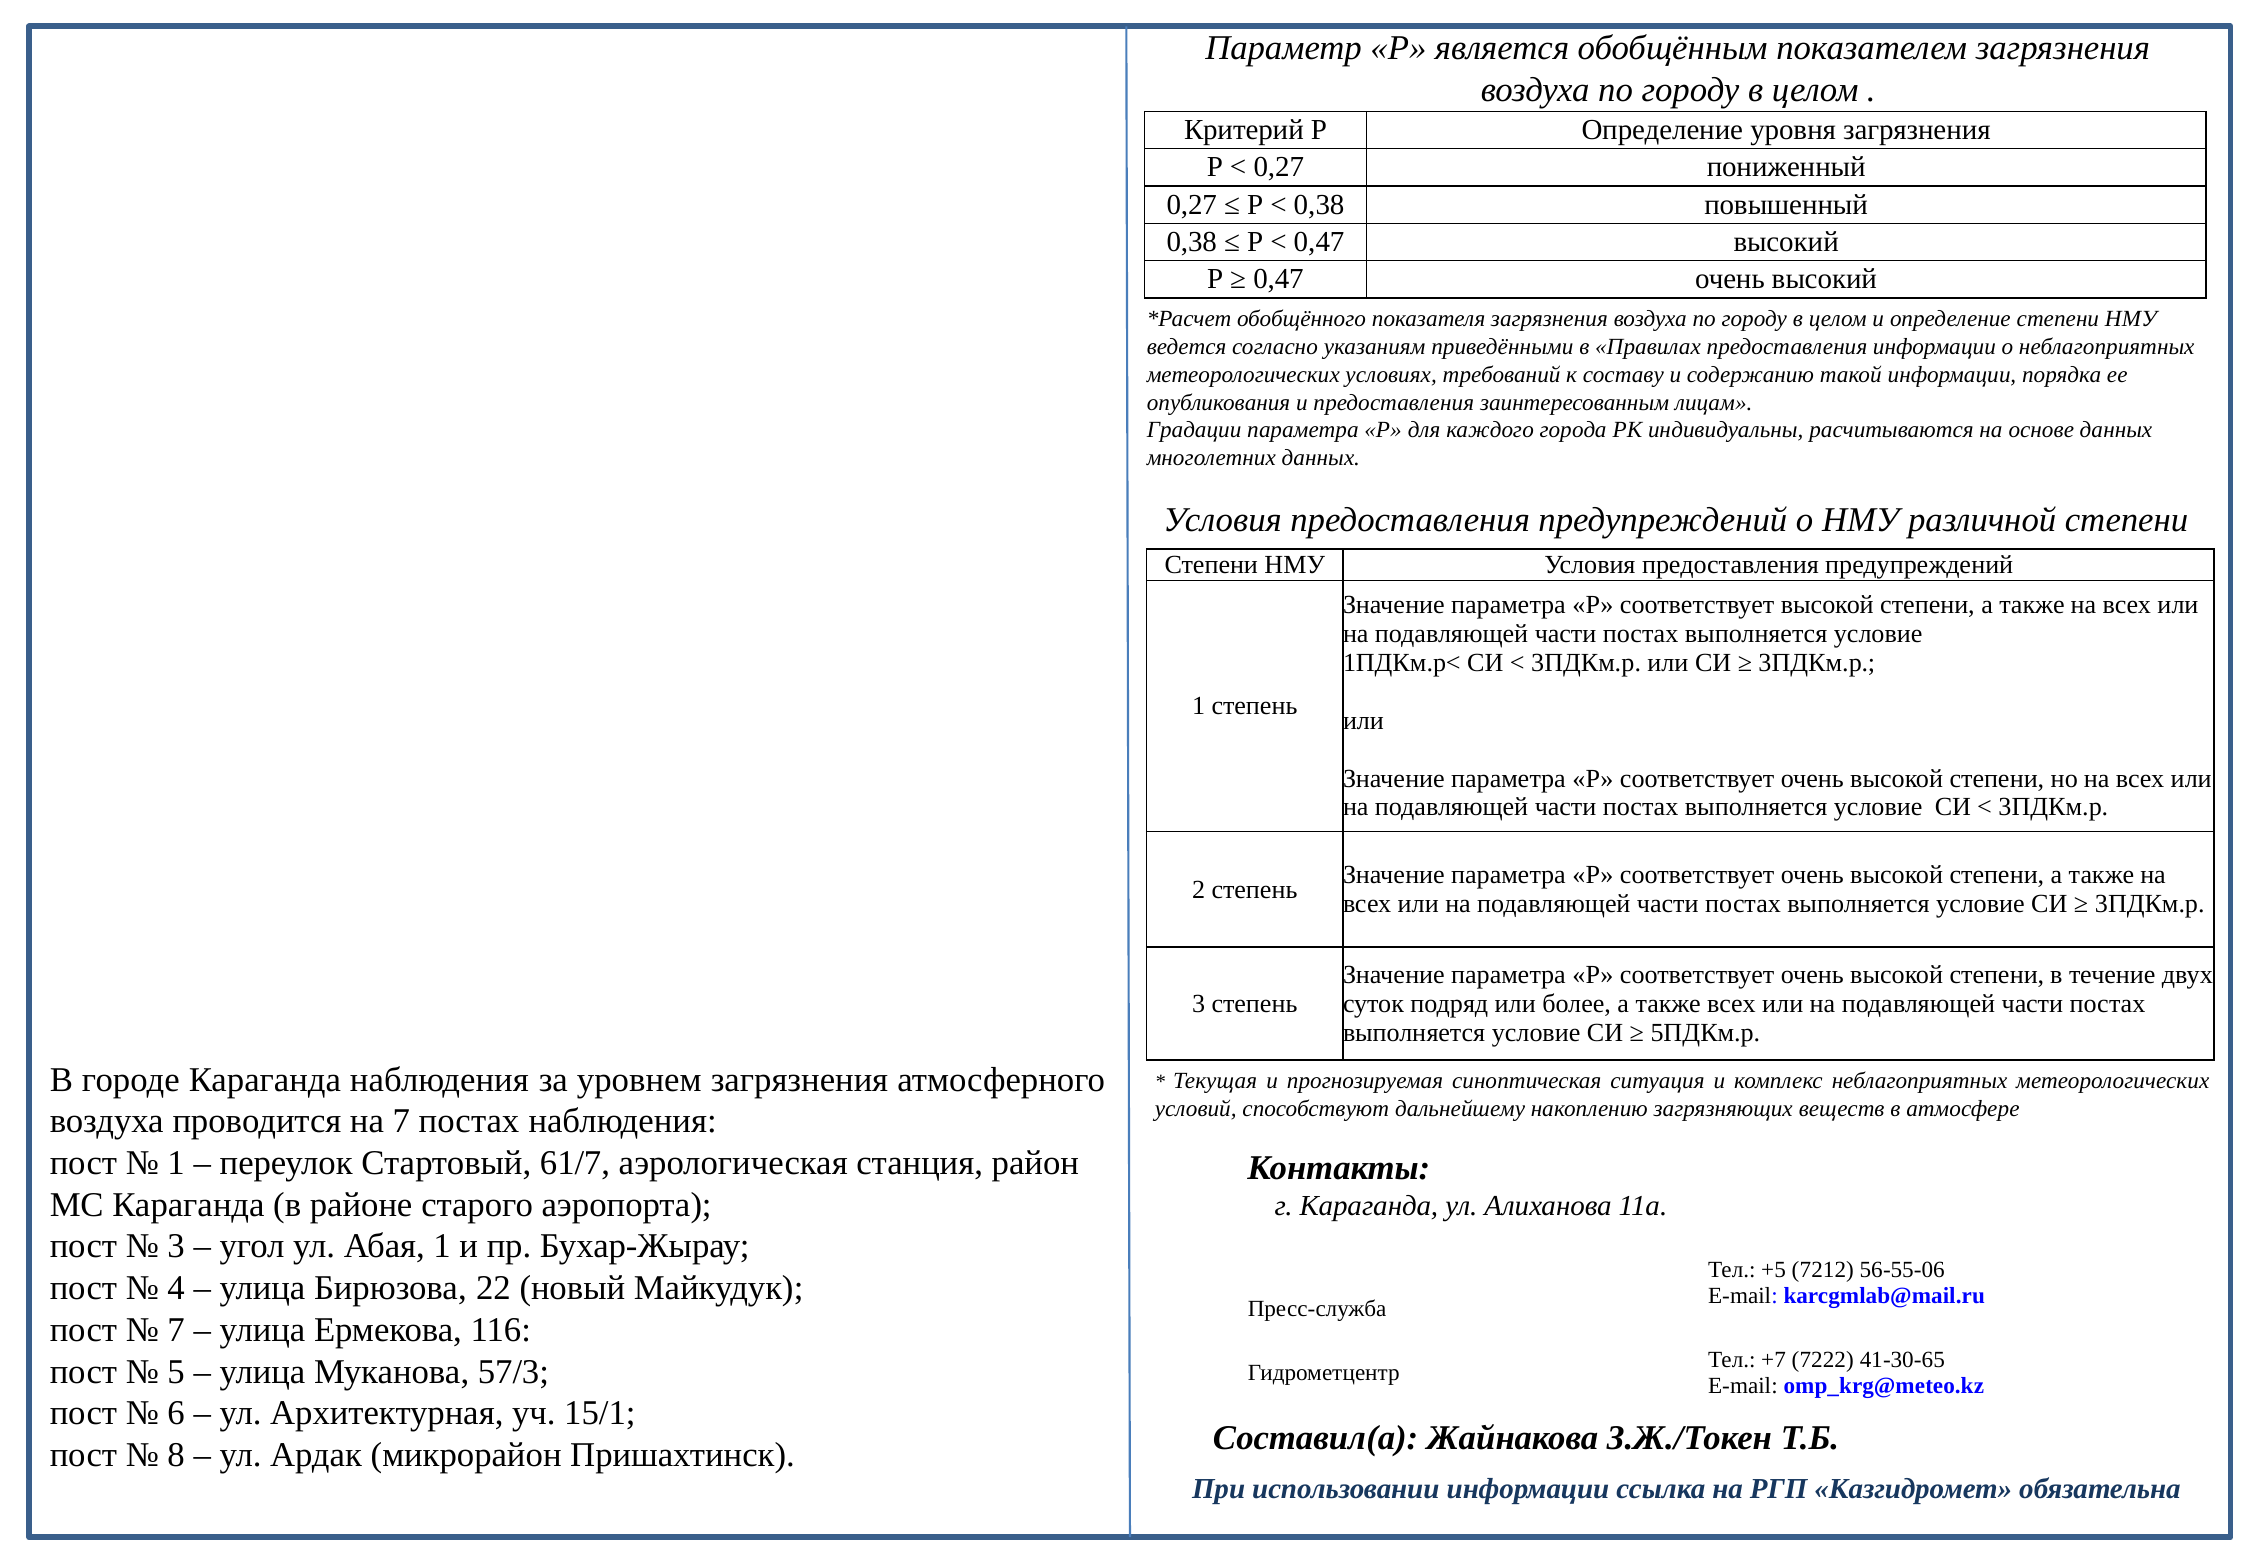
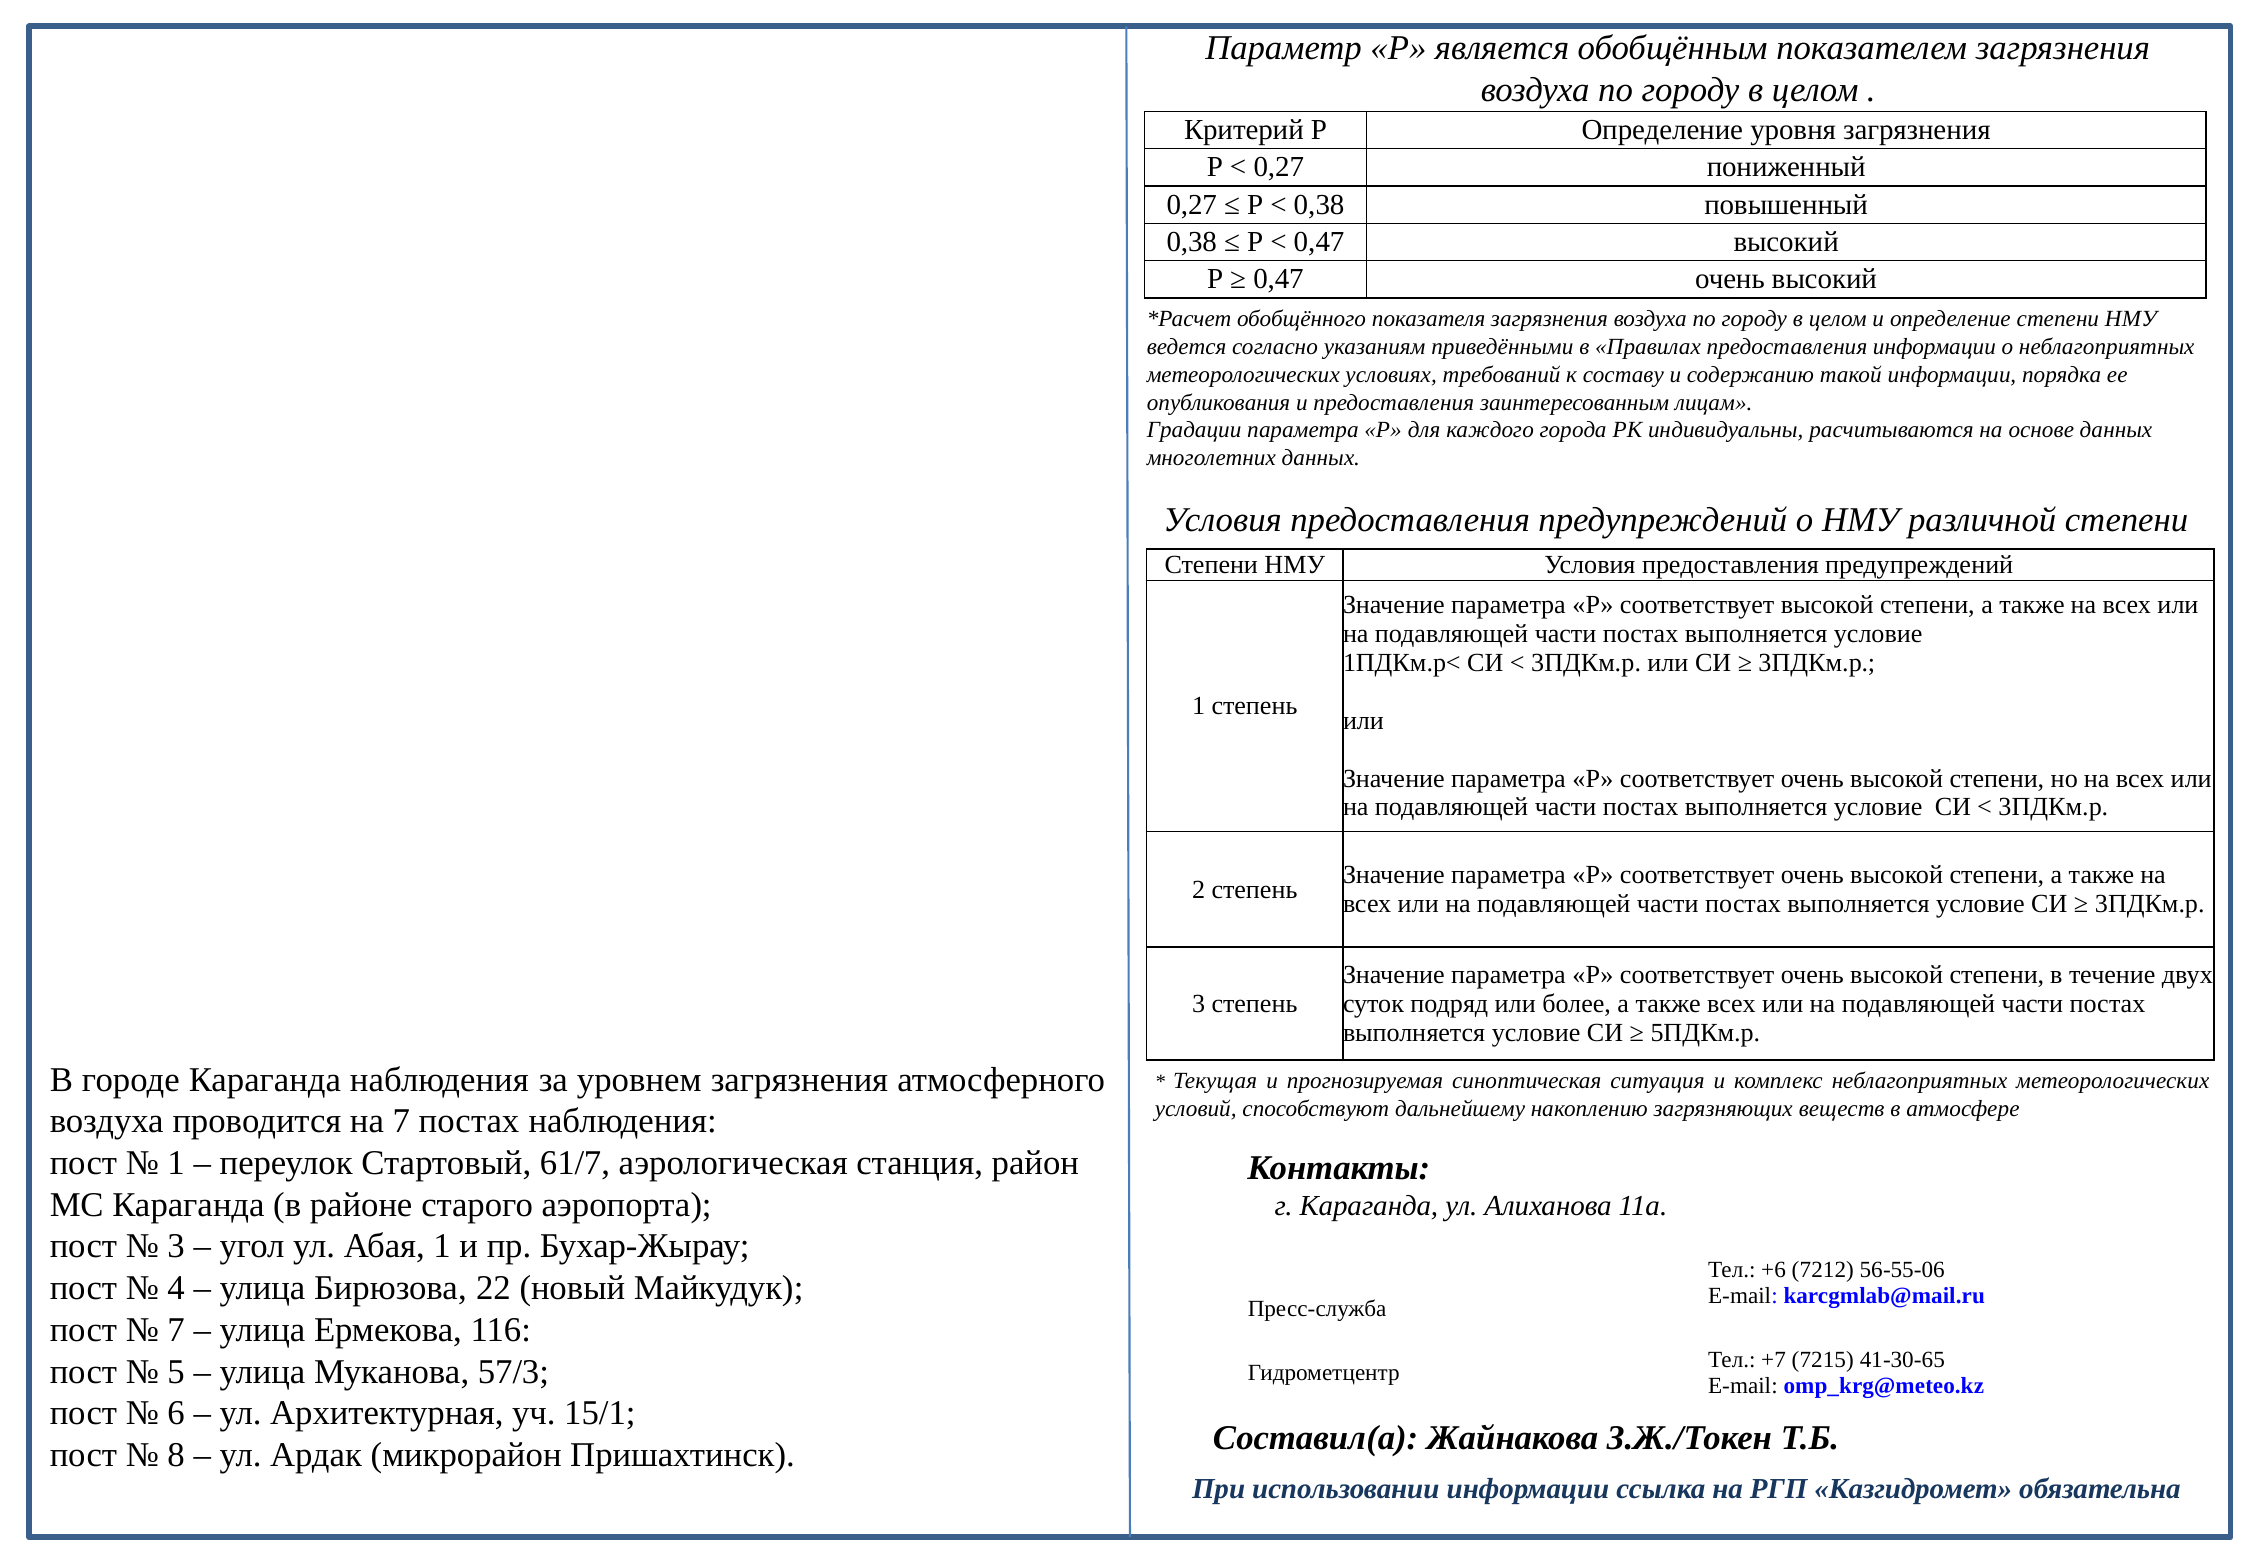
+5: +5 -> +6
7222: 7222 -> 7215
